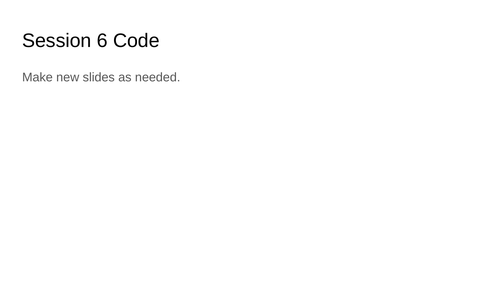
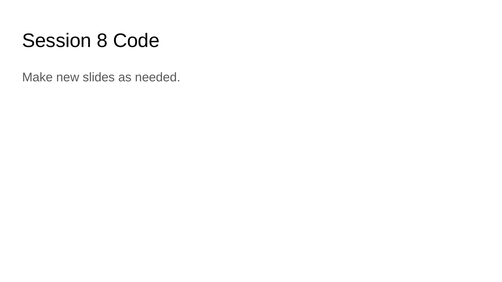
6: 6 -> 8
